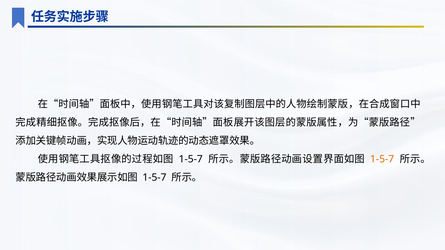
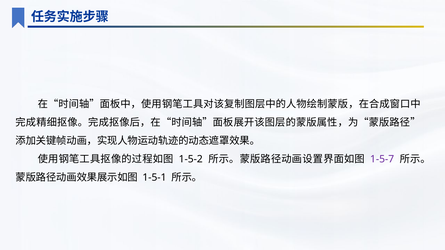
1-5-7 at (191, 159): 1-5-7 -> 1-5-2
1-5-7 at (382, 159) colour: orange -> purple
1-5-7 at (154, 178): 1-5-7 -> 1-5-1
